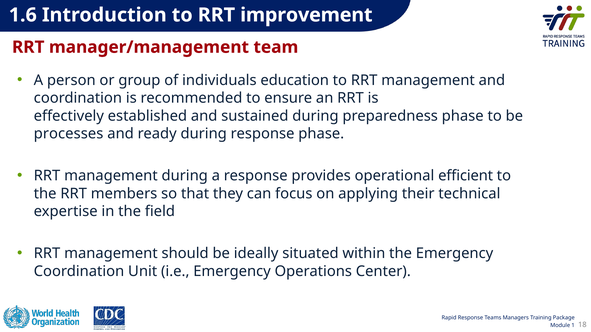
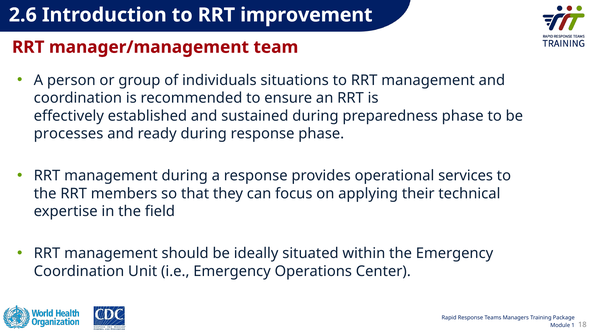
1.6: 1.6 -> 2.6
education: education -> situations
efficient: efficient -> services
